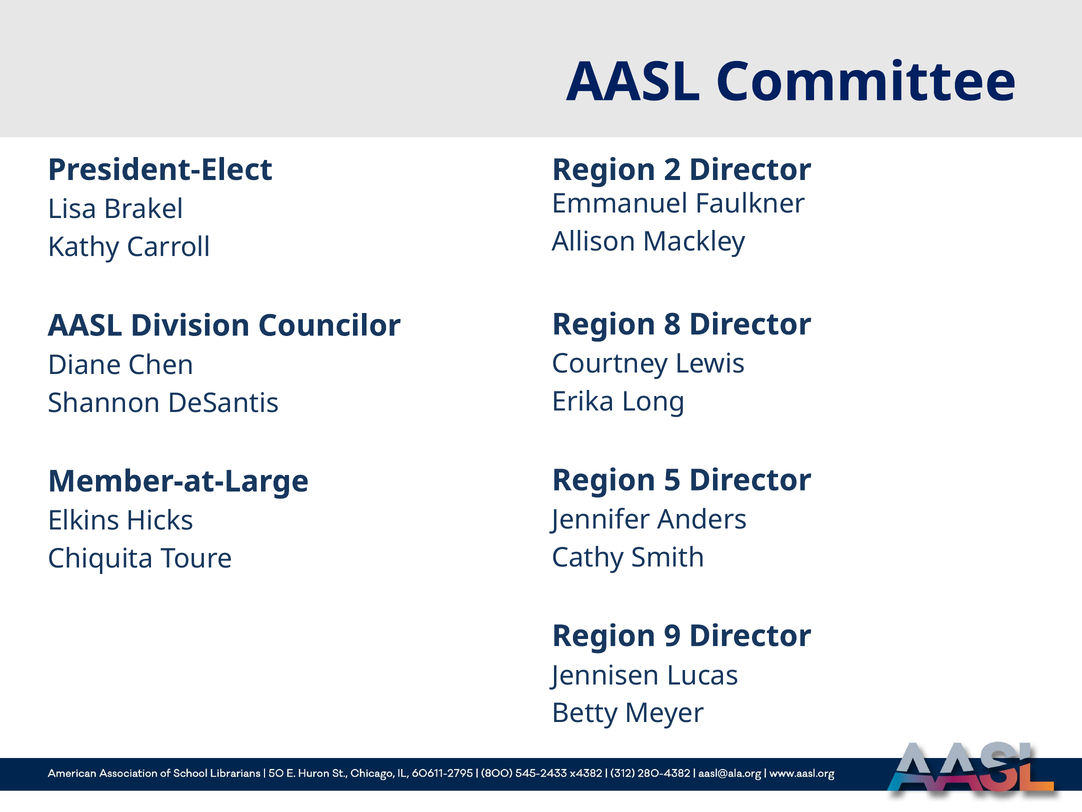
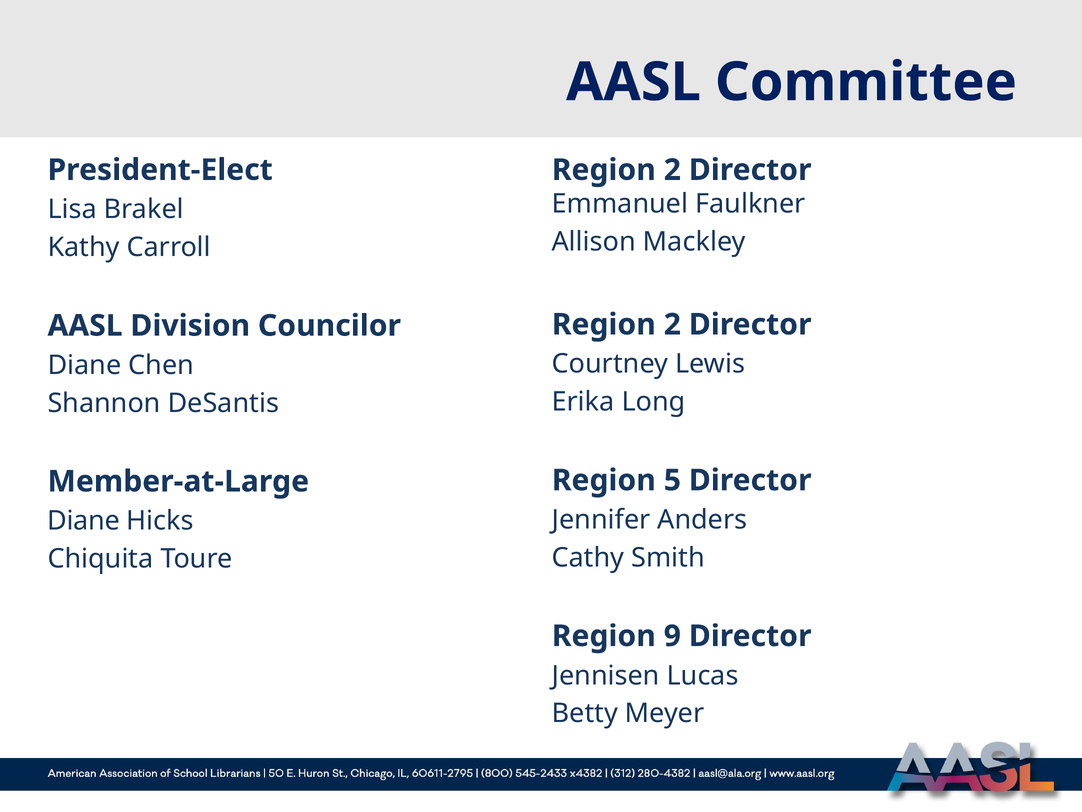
8 at (672, 324): 8 -> 2
Elkins at (84, 521): Elkins -> Diane
